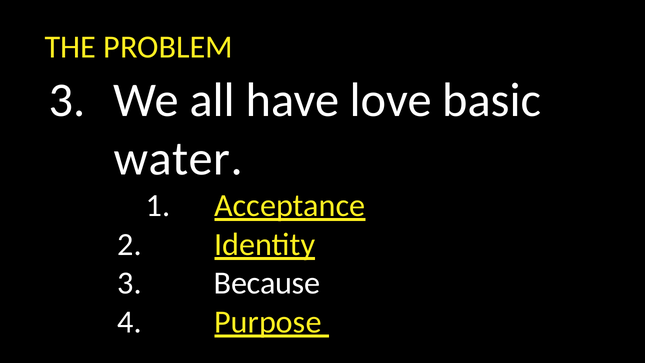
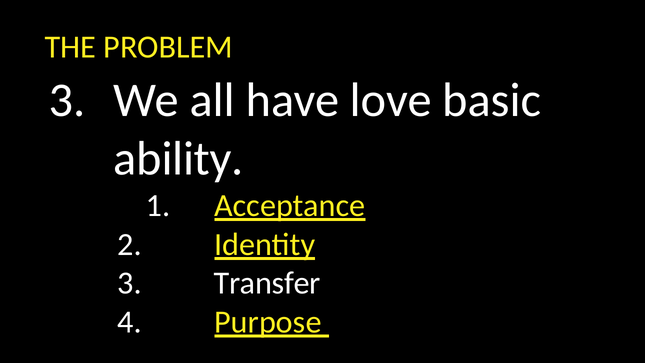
water: water -> ability
Because: Because -> Transfer
